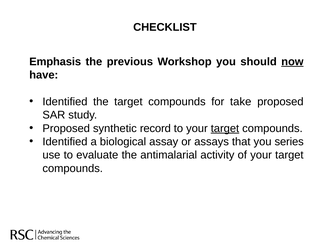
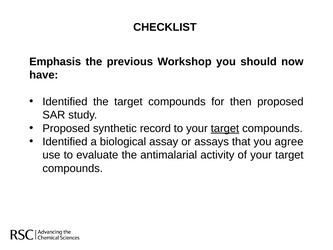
now underline: present -> none
take: take -> then
series: series -> agree
